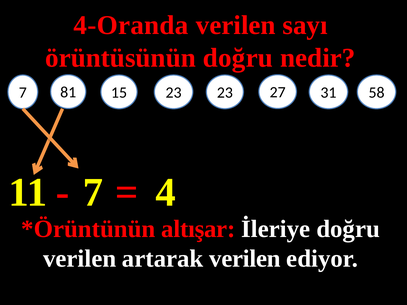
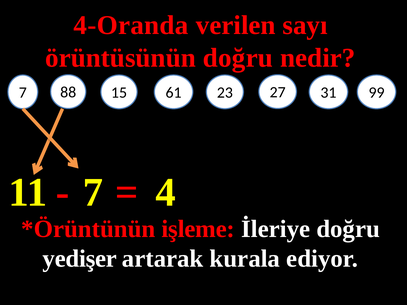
81: 81 -> 88
15 23: 23 -> 61
58: 58 -> 99
altışar: altışar -> işleme
verilen at (80, 259): verilen -> yedişer
artarak verilen: verilen -> kurala
